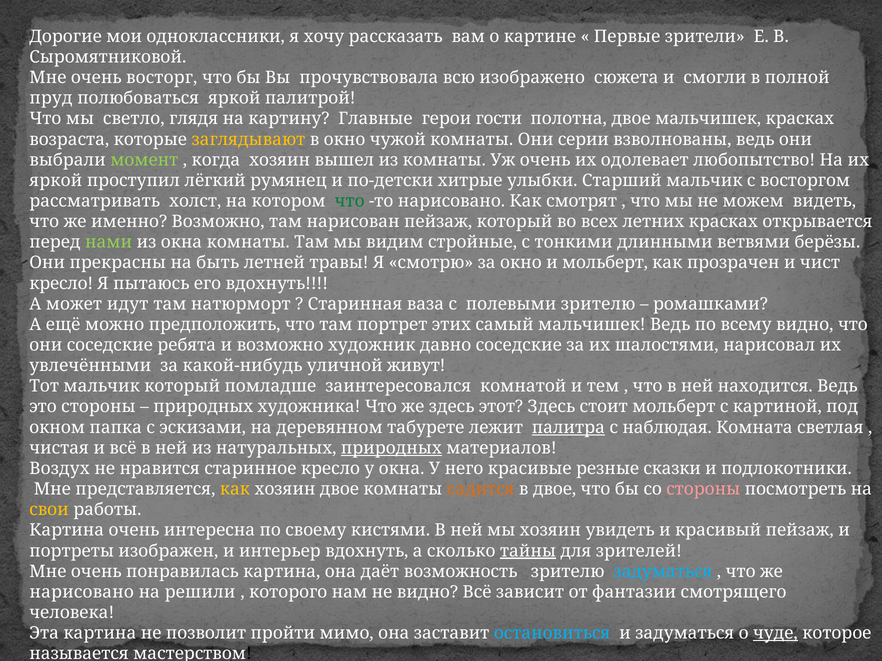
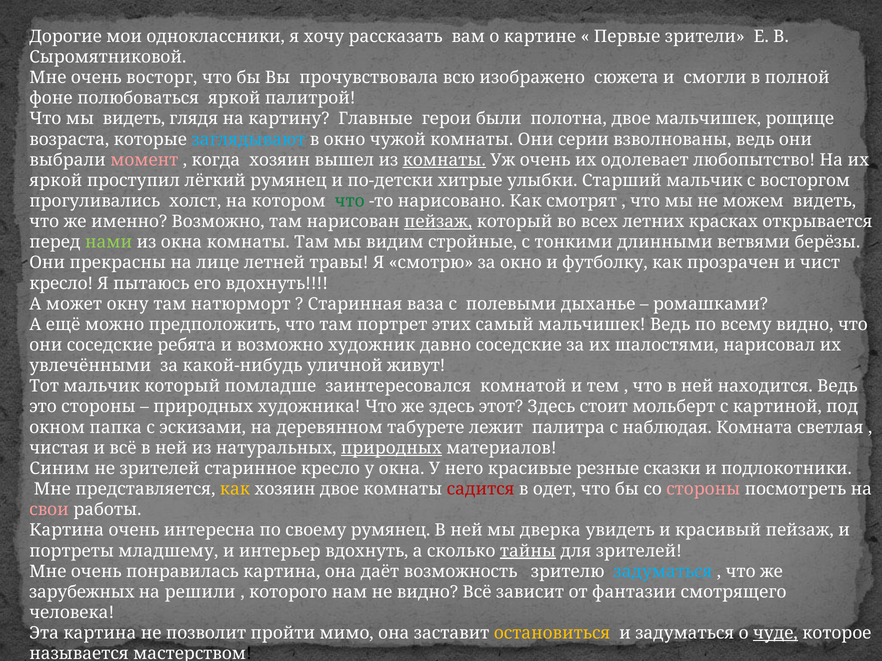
пруд: пруд -> фоне
мы светло: светло -> видеть
гости: гости -> были
мальчишек красках: красках -> рощице
заглядывают colour: yellow -> light blue
момент colour: light green -> pink
комнаты at (444, 160) underline: none -> present
рассматривать: рассматривать -> прогуливались
пейзаж at (438, 222) underline: none -> present
быть: быть -> лице
и мольберт: мольберт -> футболку
идут: идут -> окну
полевыми зрителю: зрителю -> дыханье
палитра underline: present -> none
Воздух: Воздух -> Синим
не нравится: нравится -> зрителей
садится colour: orange -> red
в двое: двое -> одет
свои colour: yellow -> pink
своему кистями: кистями -> румянец
мы хозяин: хозяин -> дверка
изображен: изображен -> младшему
нарисовано at (82, 592): нарисовано -> зарубежных
остановиться colour: light blue -> yellow
